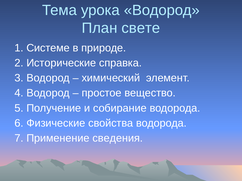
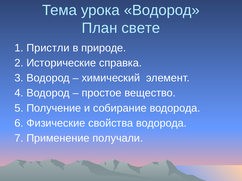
Системе: Системе -> Пристли
сведения: сведения -> получали
